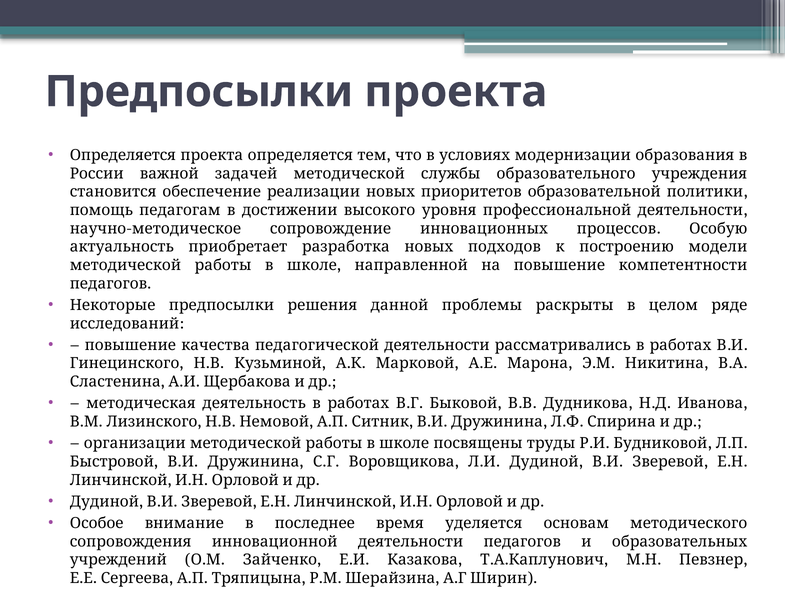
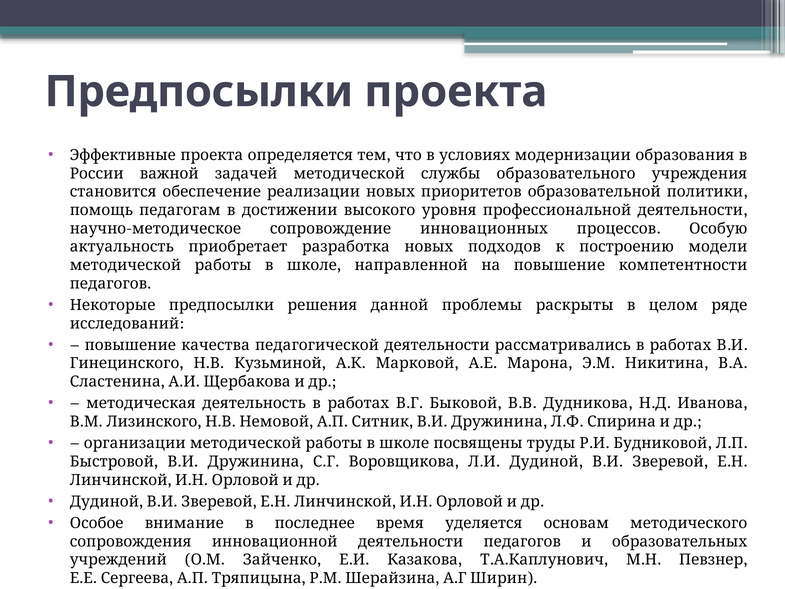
Определяется at (123, 155): Определяется -> Эффективные
